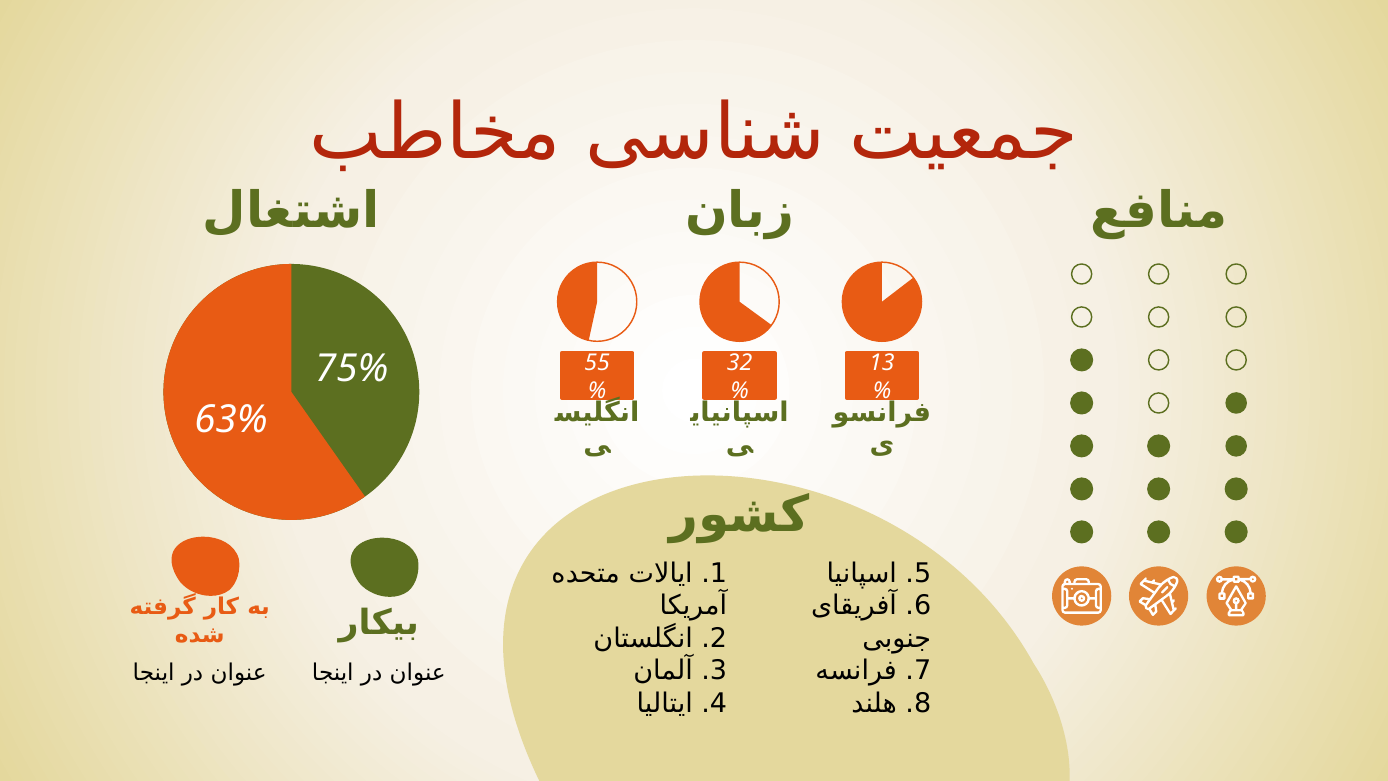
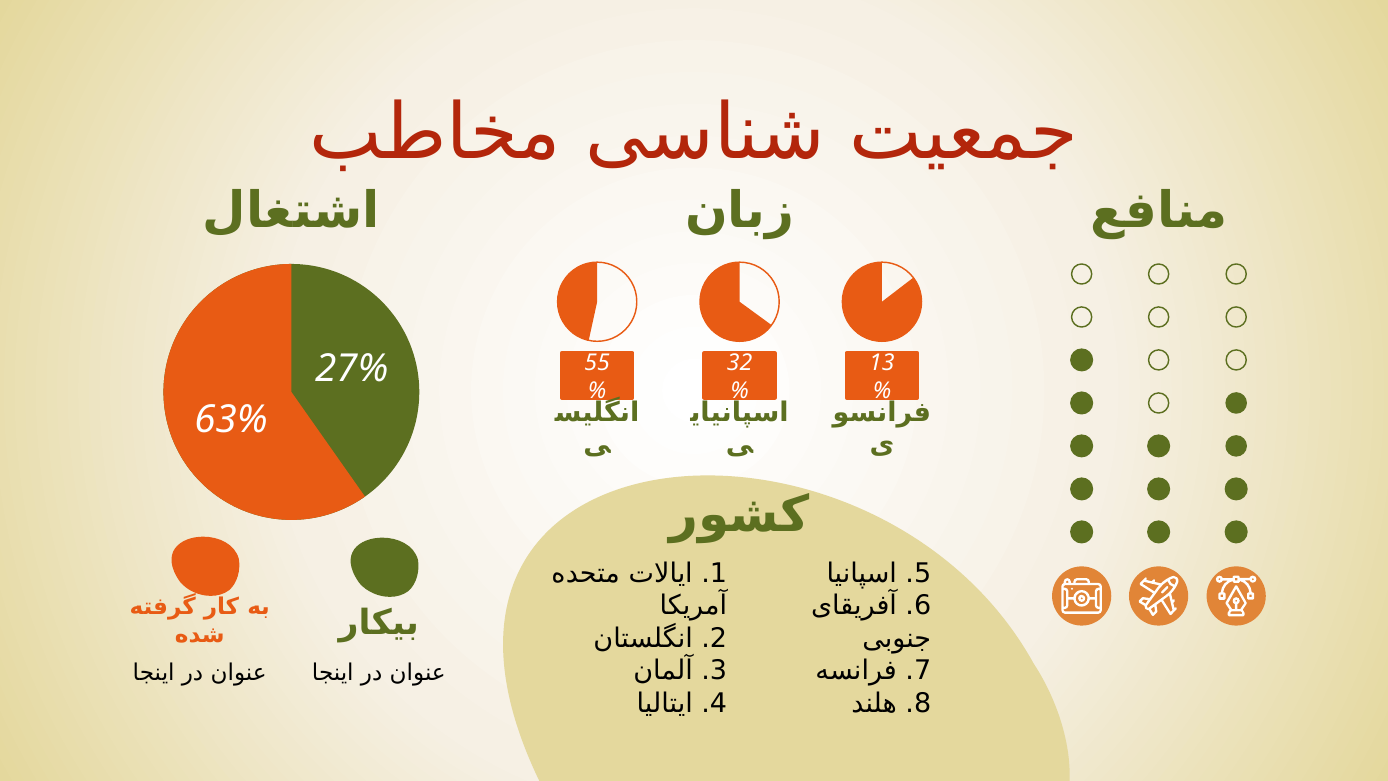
75%: 75% -> 27%
